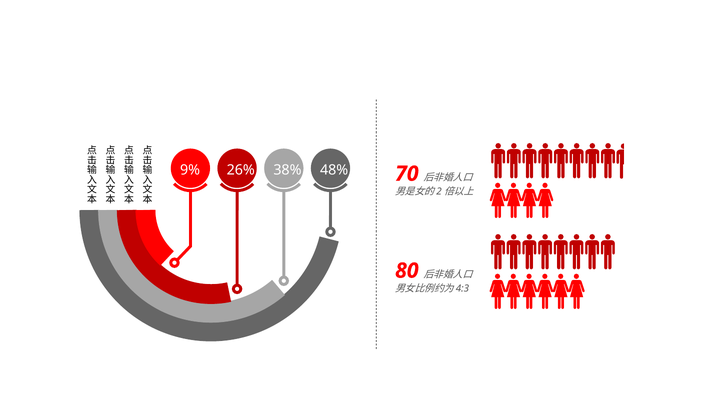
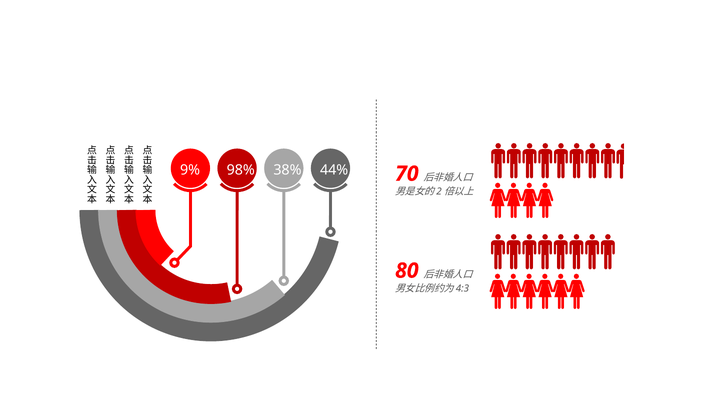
26%: 26% -> 98%
48%: 48% -> 44%
